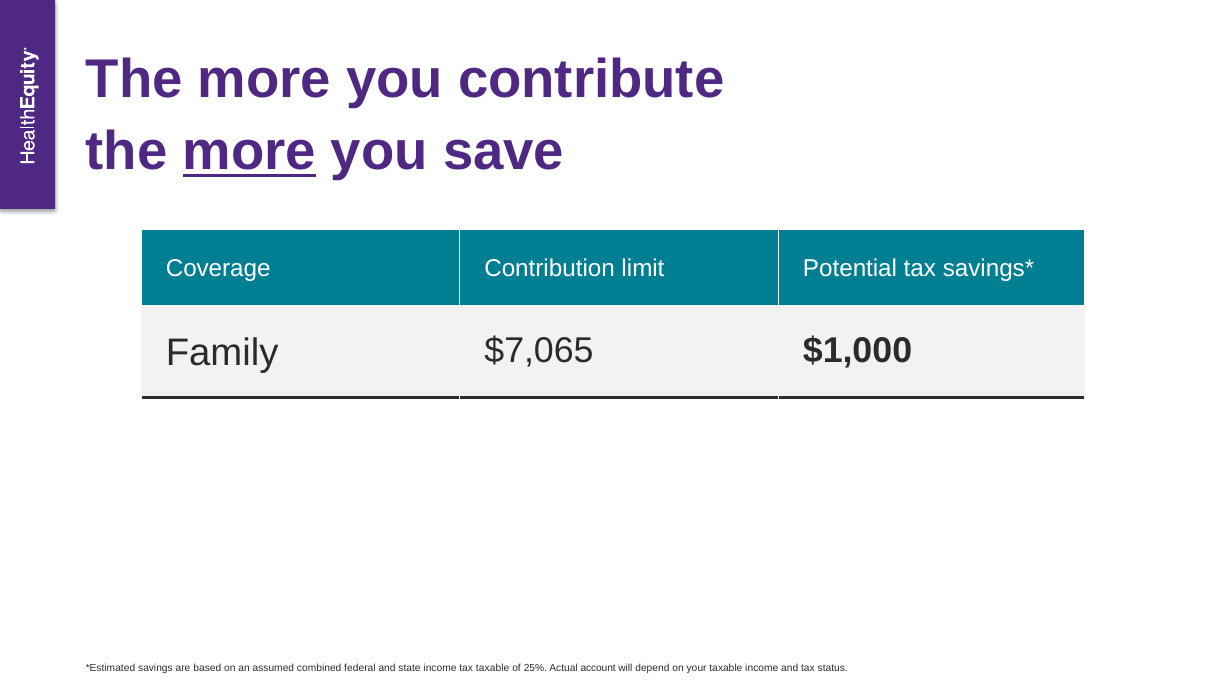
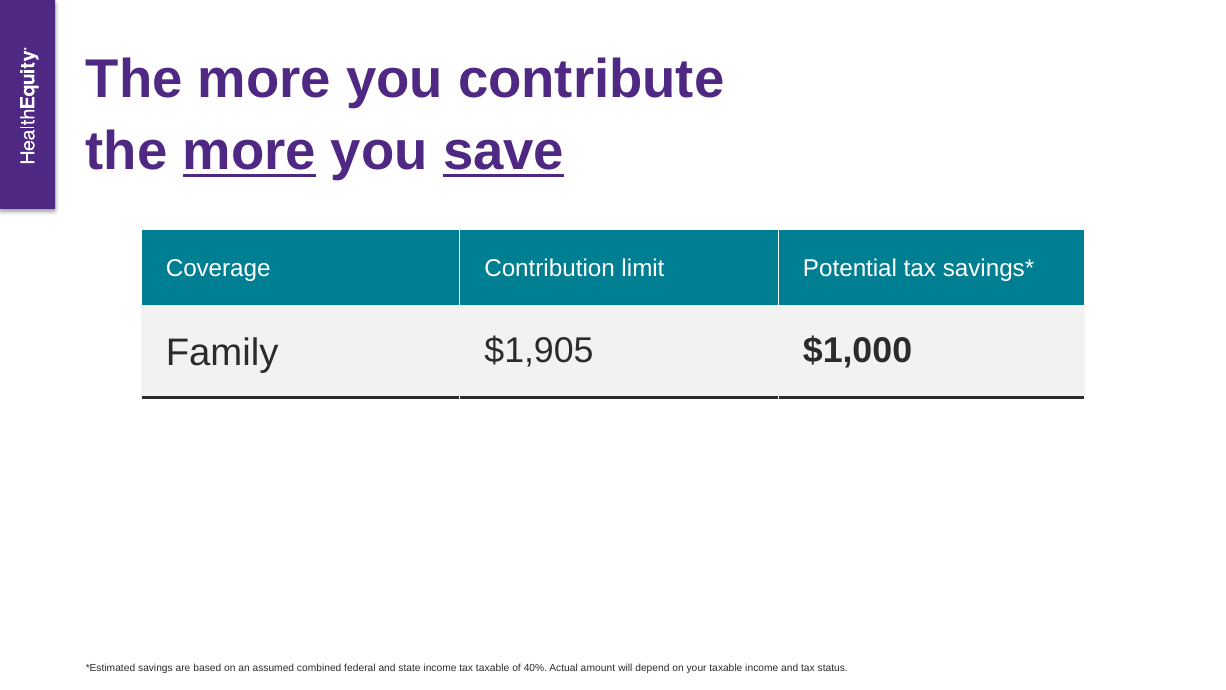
save underline: none -> present
$7,065: $7,065 -> $1,905
25%: 25% -> 40%
account: account -> amount
